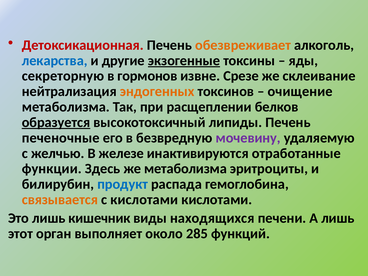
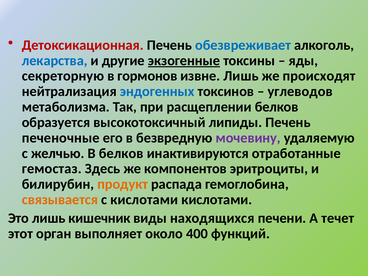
обезвреживает colour: orange -> blue
извне Срезе: Срезе -> Лишь
склеивание: склеивание -> происходят
эндогенных colour: orange -> blue
очищение: очищение -> углеводов
образуется underline: present -> none
В железе: железе -> белков
функции: функции -> гемостаз
же метаболизма: метаболизма -> компонентов
продукт colour: blue -> orange
А лишь: лишь -> течет
285: 285 -> 400
